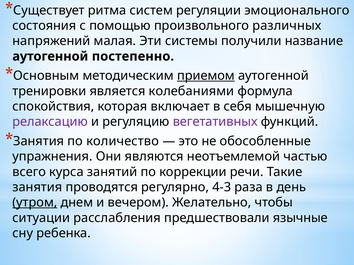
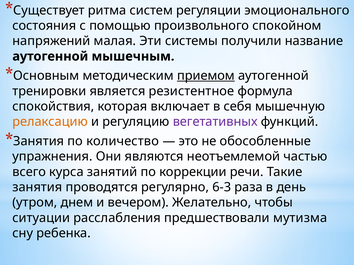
различных: различных -> спокойном
постепенно: постепенно -> мышечным
колебаниями: колебаниями -> резистентное
релаксацию colour: purple -> orange
4-3: 4-3 -> 6-3
утром underline: present -> none
язычные: язычные -> мутизма
